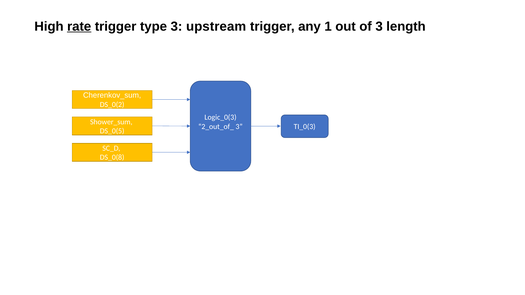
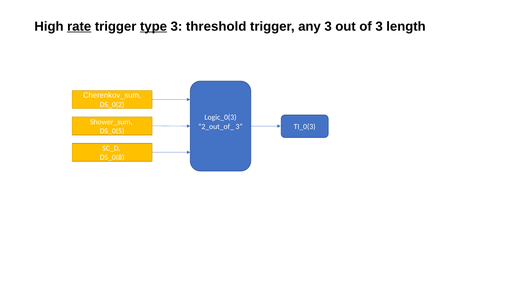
type underline: none -> present
upstream: upstream -> threshold
any 1: 1 -> 3
